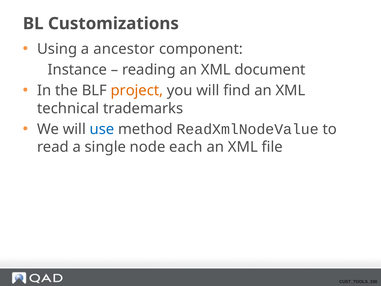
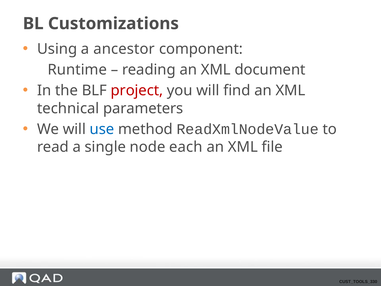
Instance: Instance -> Runtime
project colour: orange -> red
trademarks: trademarks -> parameters
